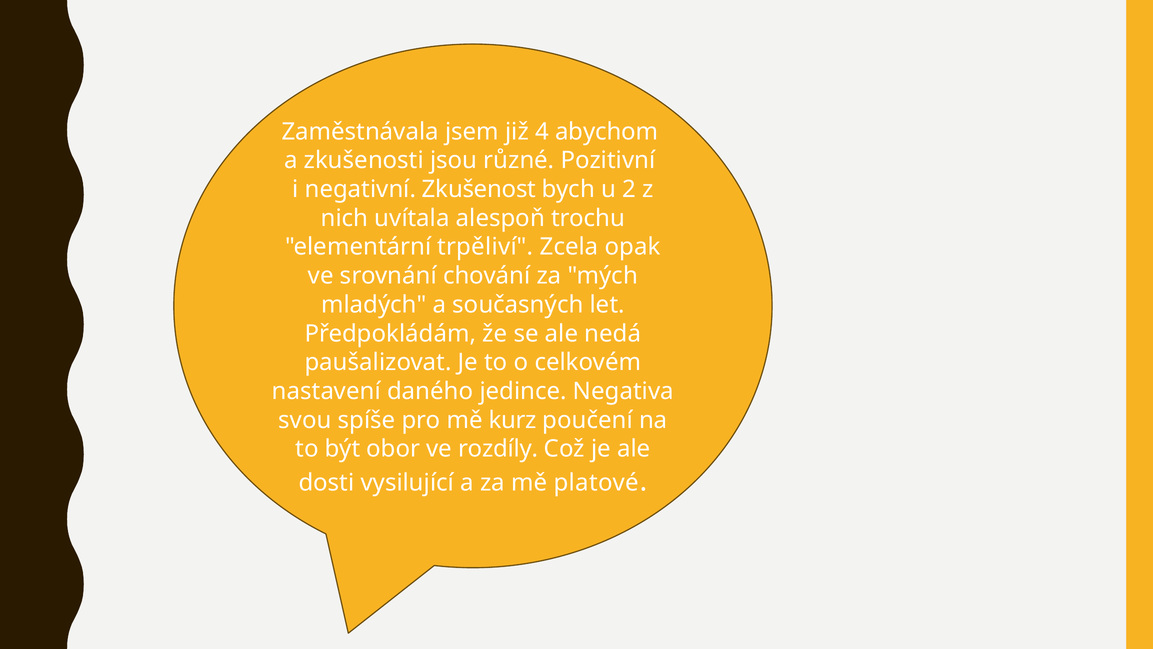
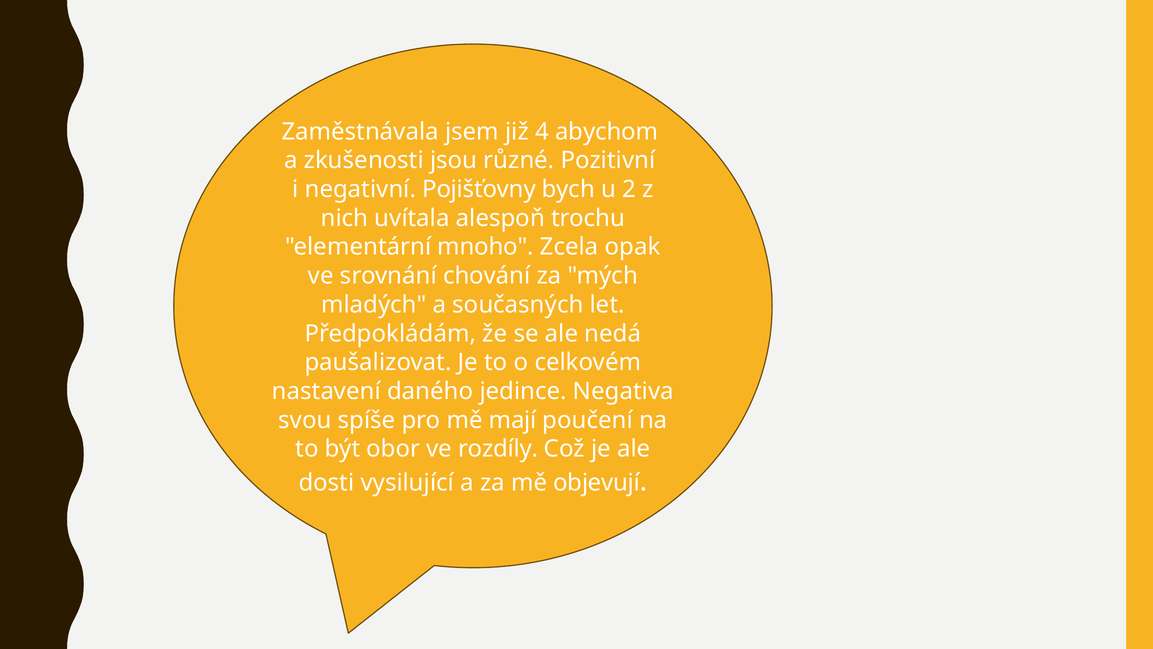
Zkušenost: Zkušenost -> Pojišťovny
trpěliví: trpěliví -> mnoho
kurz: kurz -> mají
platové: platové -> objevují
